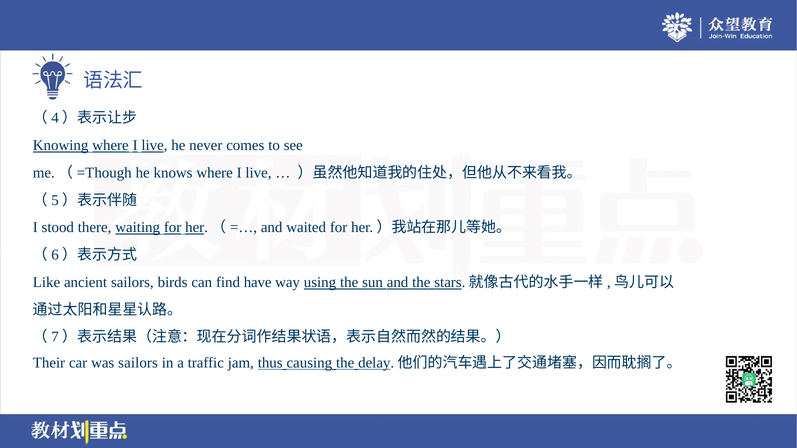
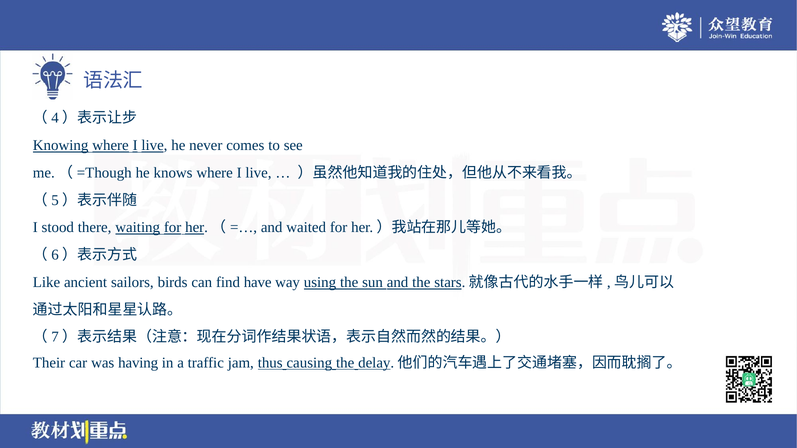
was sailors: sailors -> having
